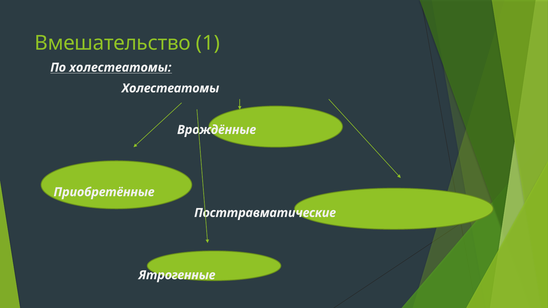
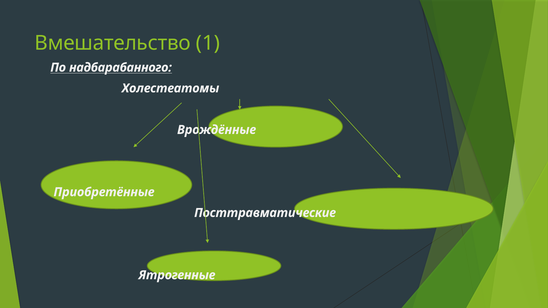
По холестеатомы: холестеатомы -> надбарабанного
